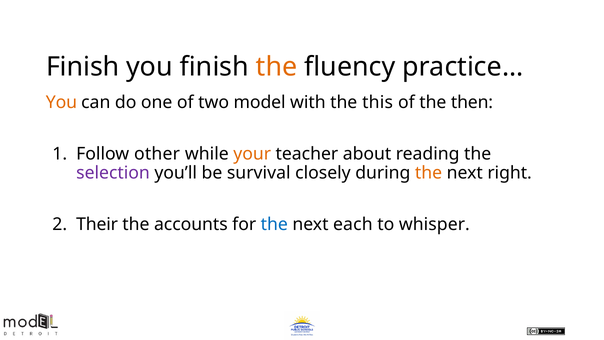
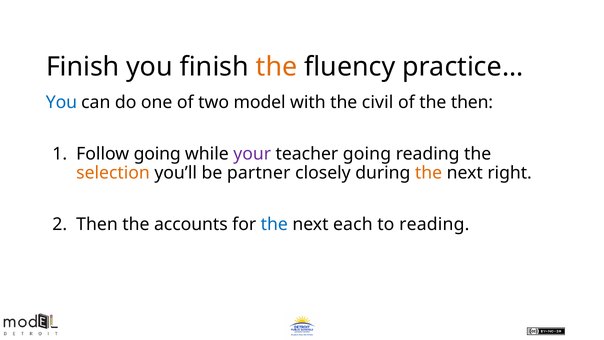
You at (61, 102) colour: orange -> blue
this: this -> civil
Follow other: other -> going
your colour: orange -> purple
teacher about: about -> going
selection colour: purple -> orange
survival: survival -> partner
Their at (97, 224): Their -> Then
to whisper: whisper -> reading
